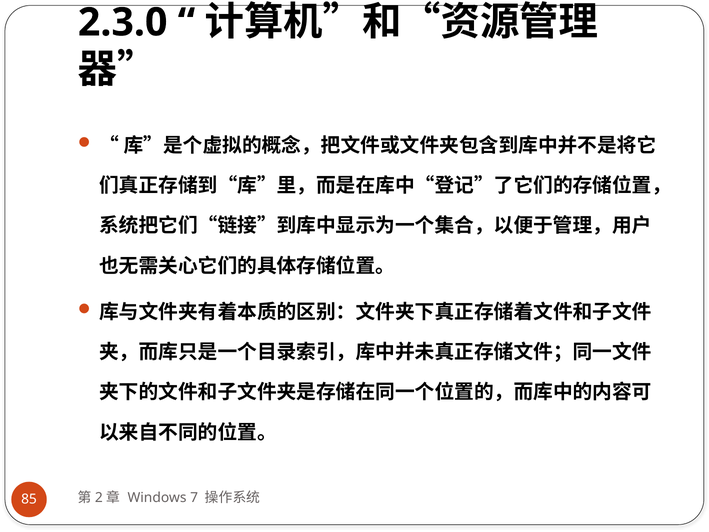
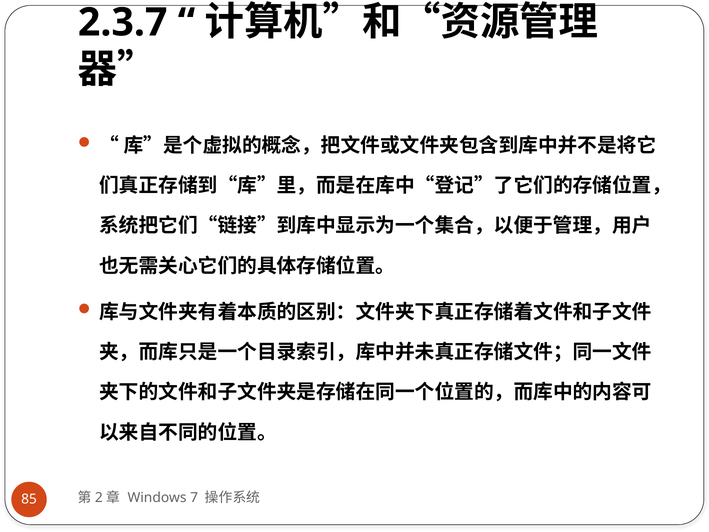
2.3.0: 2.3.0 -> 2.3.7
